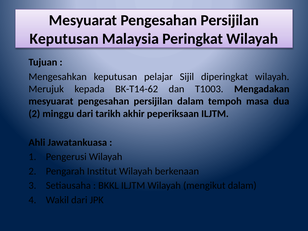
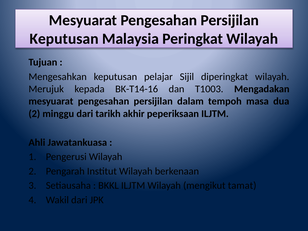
BK-T14-62: BK-T14-62 -> BK-T14-16
mengikut dalam: dalam -> tamat
